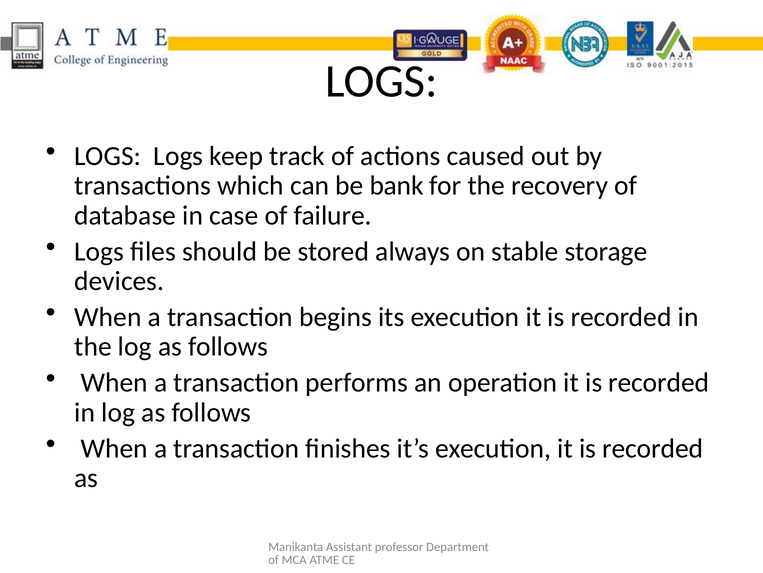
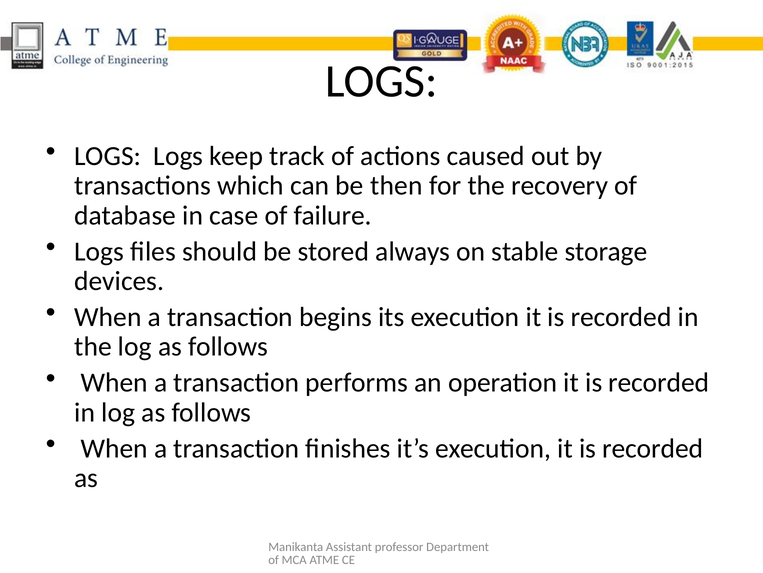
bank: bank -> then
